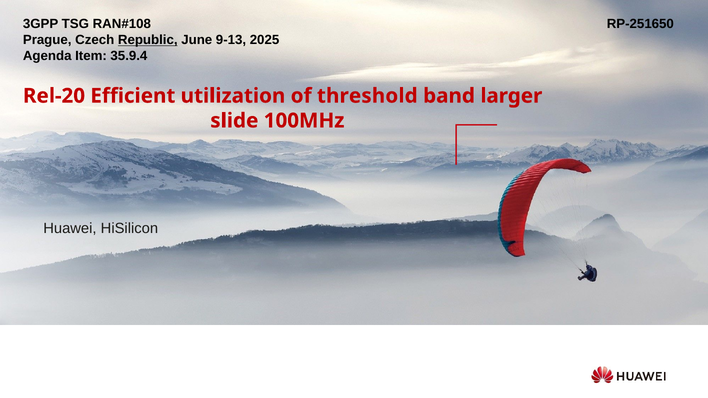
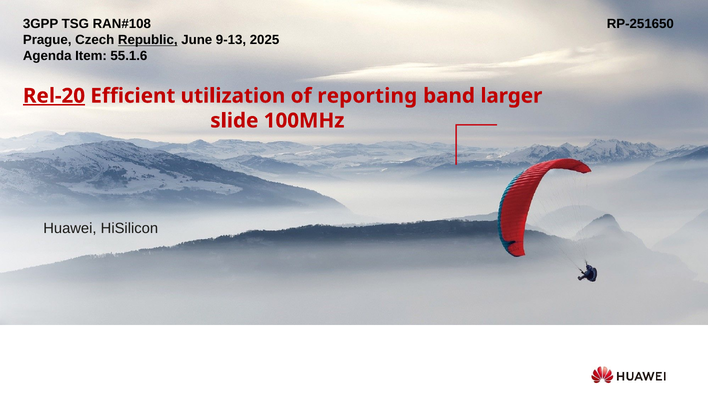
35.9.4: 35.9.4 -> 55.1.6
Rel-20 underline: none -> present
threshold: threshold -> reporting
